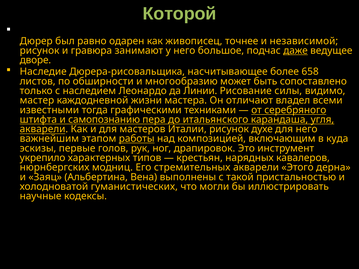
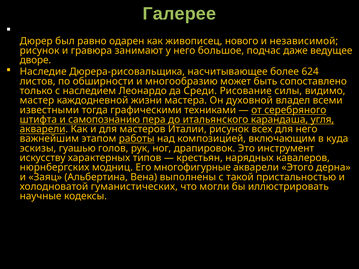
Которой: Которой -> Галерее
точнее: точнее -> нового
даже underline: present -> none
658: 658 -> 624
Линии: Линии -> Среди
отличают: отличают -> духовной
духе: духе -> всех
первые: первые -> гуашью
укрепило: укрепило -> искусству
стремительных: стремительных -> многофигурные
